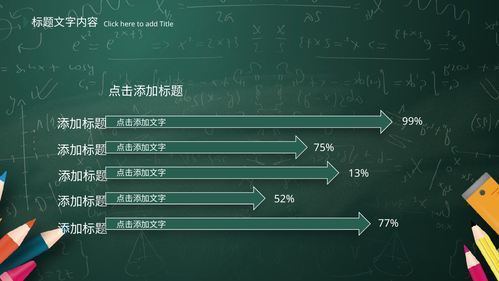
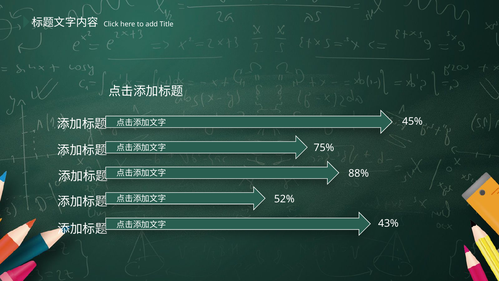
99%: 99% -> 45%
13%: 13% -> 88%
77%: 77% -> 43%
